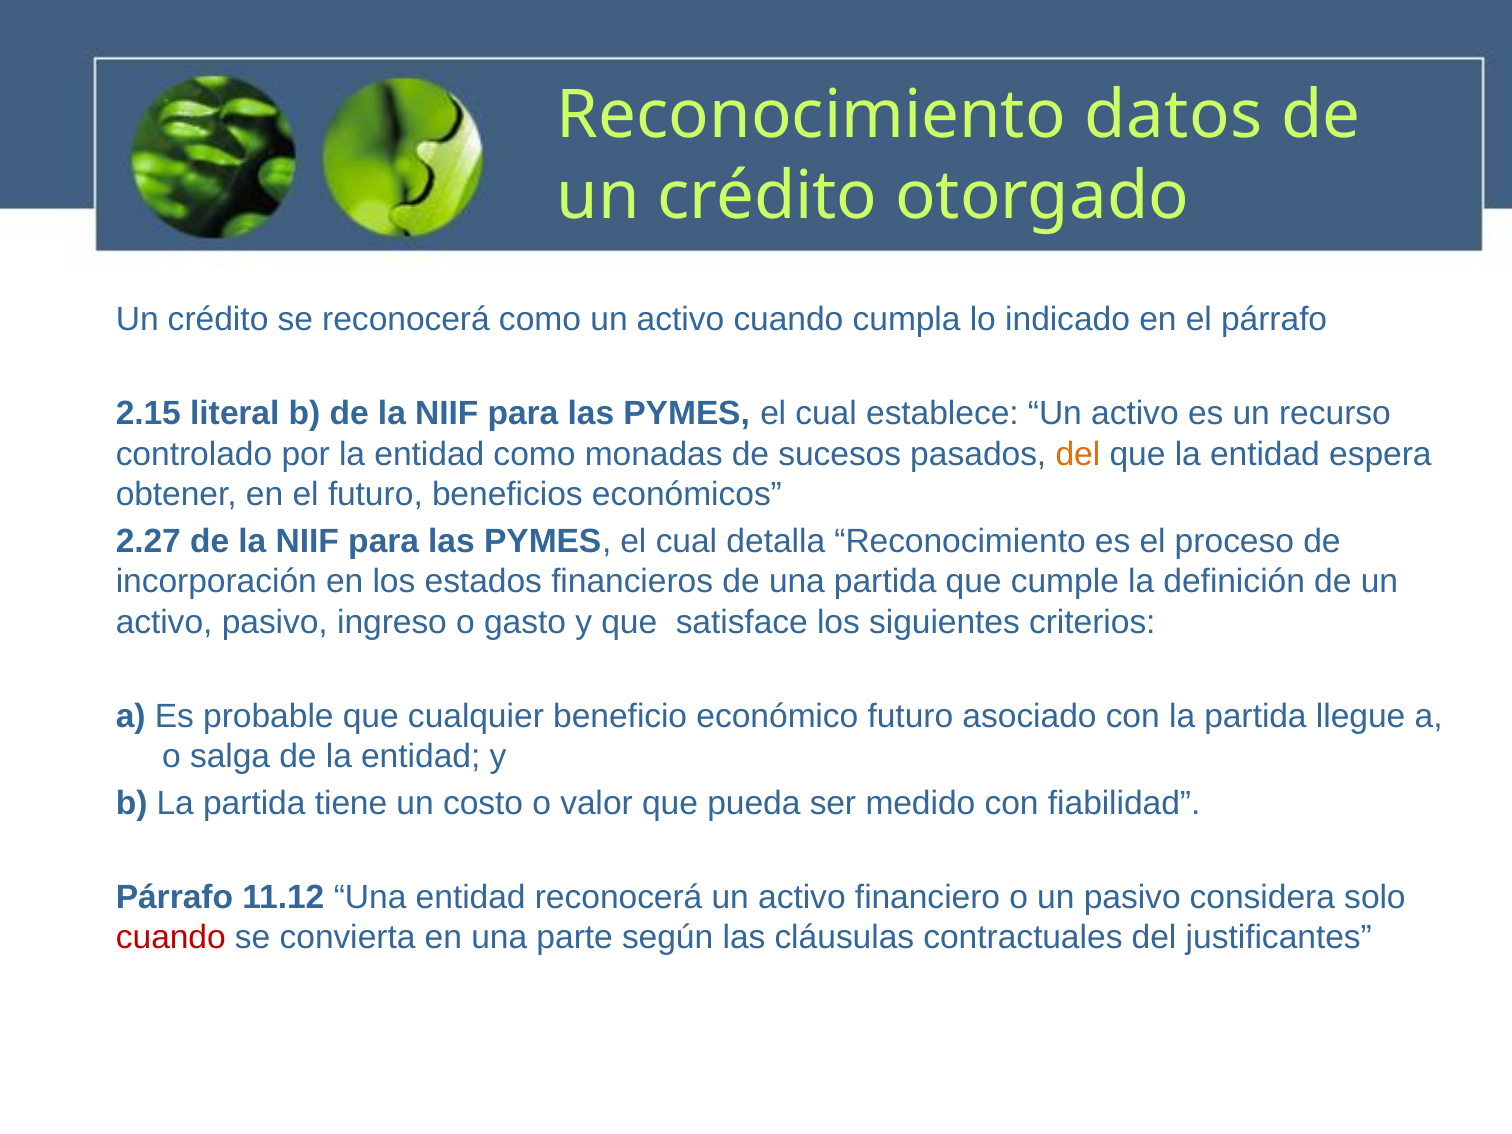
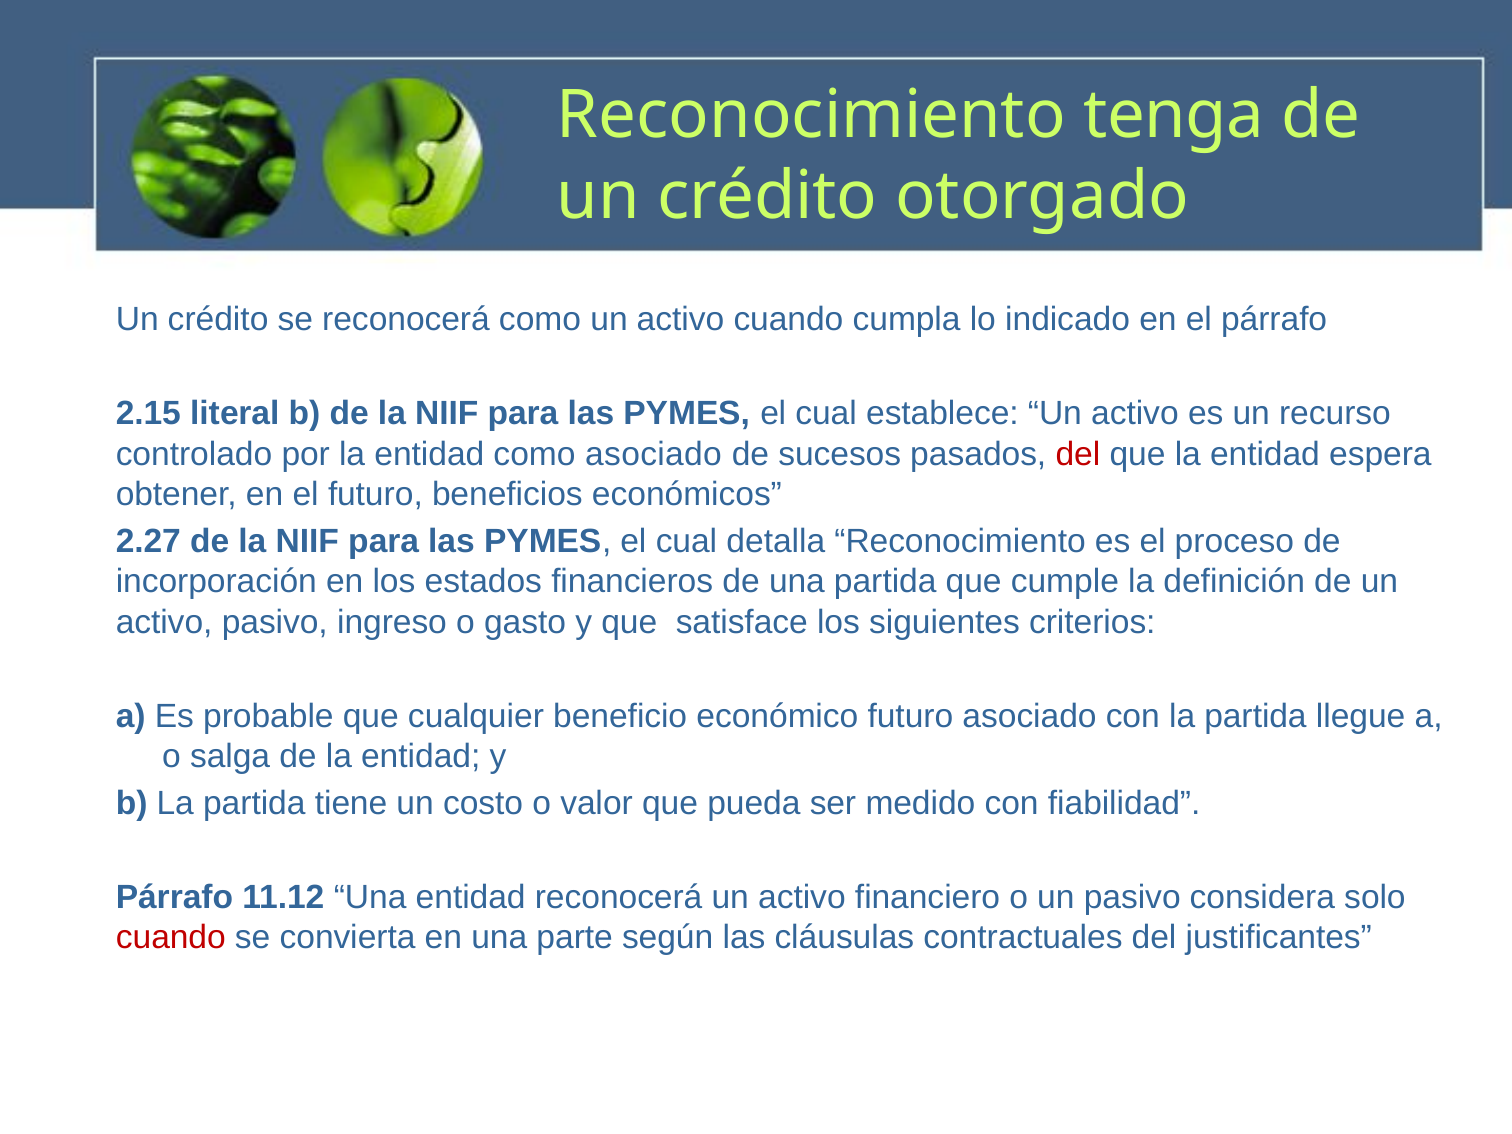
datos: datos -> tenga
como monadas: monadas -> asociado
del at (1078, 454) colour: orange -> red
